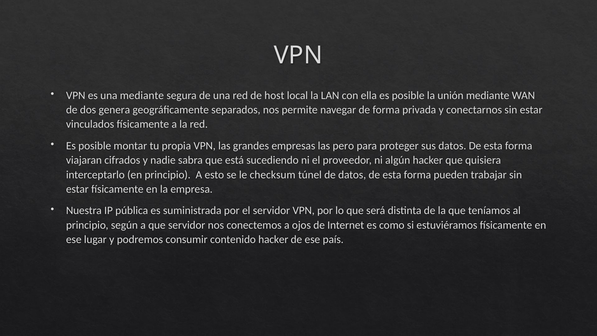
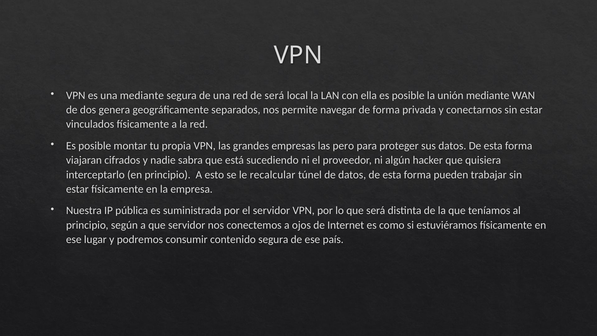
de host: host -> será
checksum: checksum -> recalcular
contenido hacker: hacker -> segura
